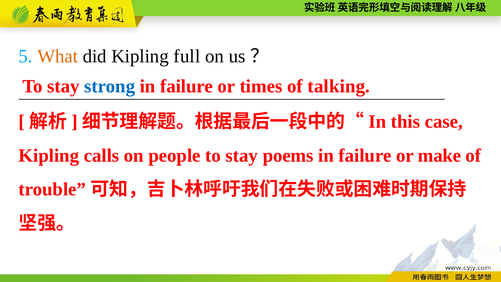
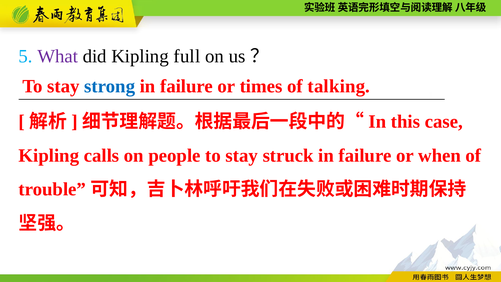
What colour: orange -> purple
poems: poems -> struck
make: make -> when
